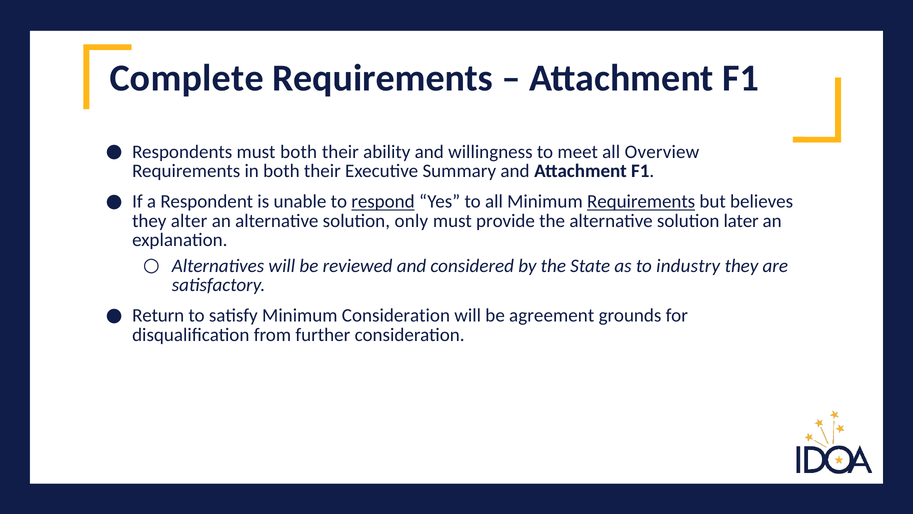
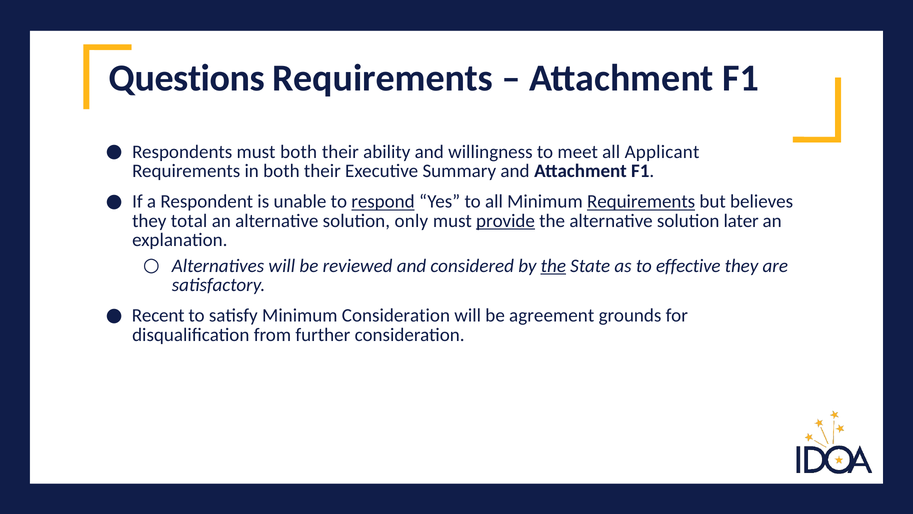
Complete: Complete -> Questions
Overview: Overview -> Applicant
alter: alter -> total
provide underline: none -> present
the at (553, 266) underline: none -> present
industry: industry -> effective
Return: Return -> Recent
